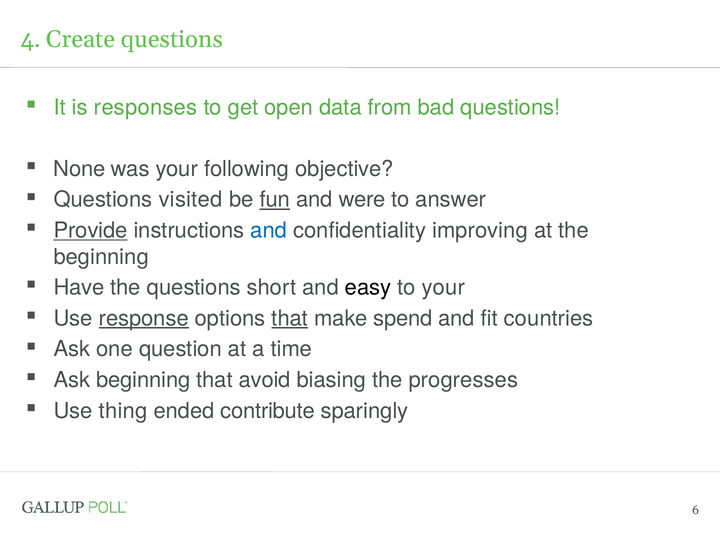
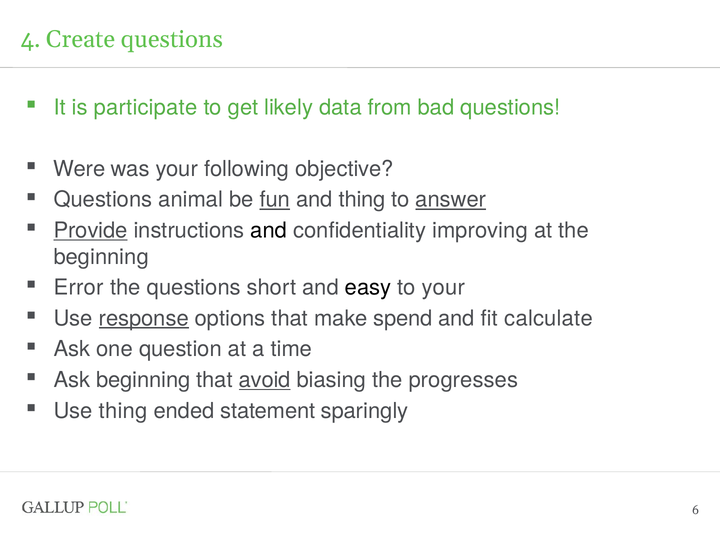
responses: responses -> participate
open: open -> likely
None: None -> Were
visited: visited -> animal
and were: were -> thing
answer underline: none -> present
and at (269, 230) colour: blue -> black
Have: Have -> Error
that at (290, 318) underline: present -> none
countries: countries -> calculate
avoid underline: none -> present
contribute: contribute -> statement
